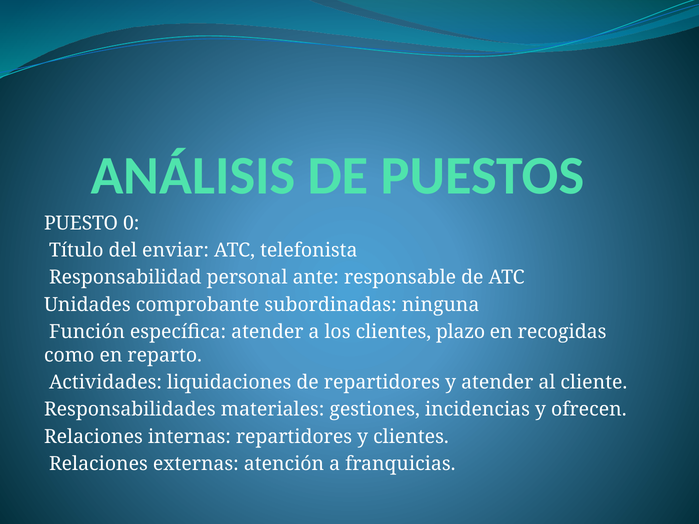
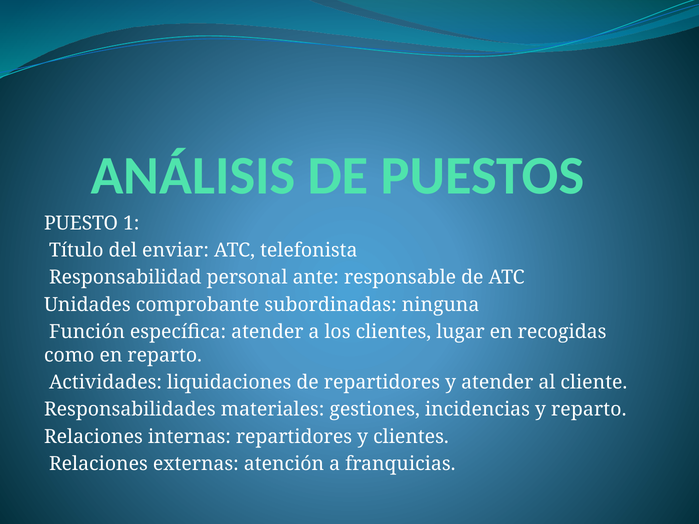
0: 0 -> 1
plazo: plazo -> lugar
y ofrecen: ofrecen -> reparto
